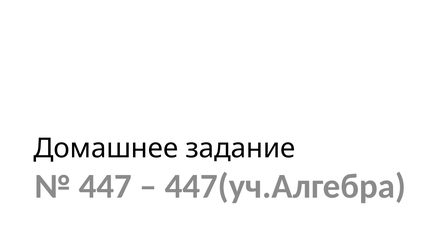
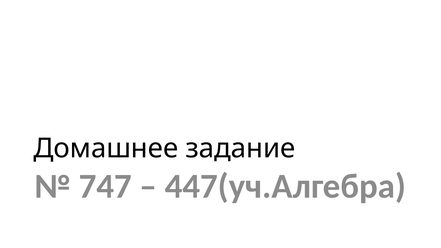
447: 447 -> 747
